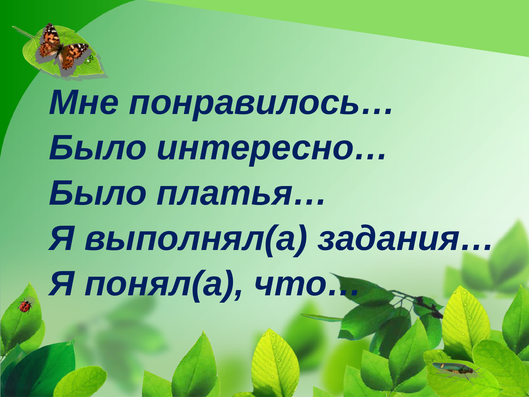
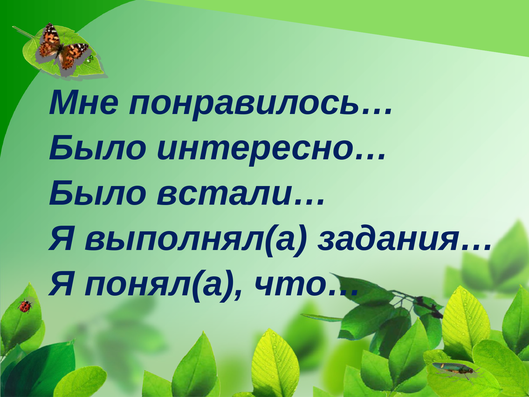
платья…: платья… -> встали…
